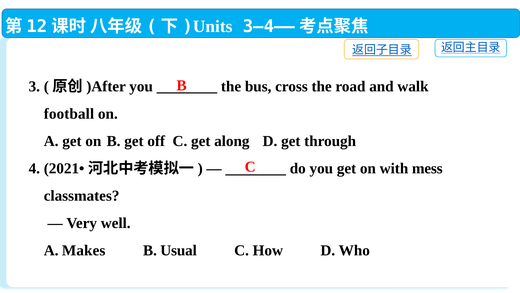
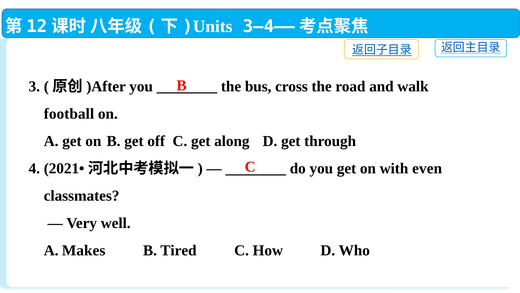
mess: mess -> even
Usual: Usual -> Tired
